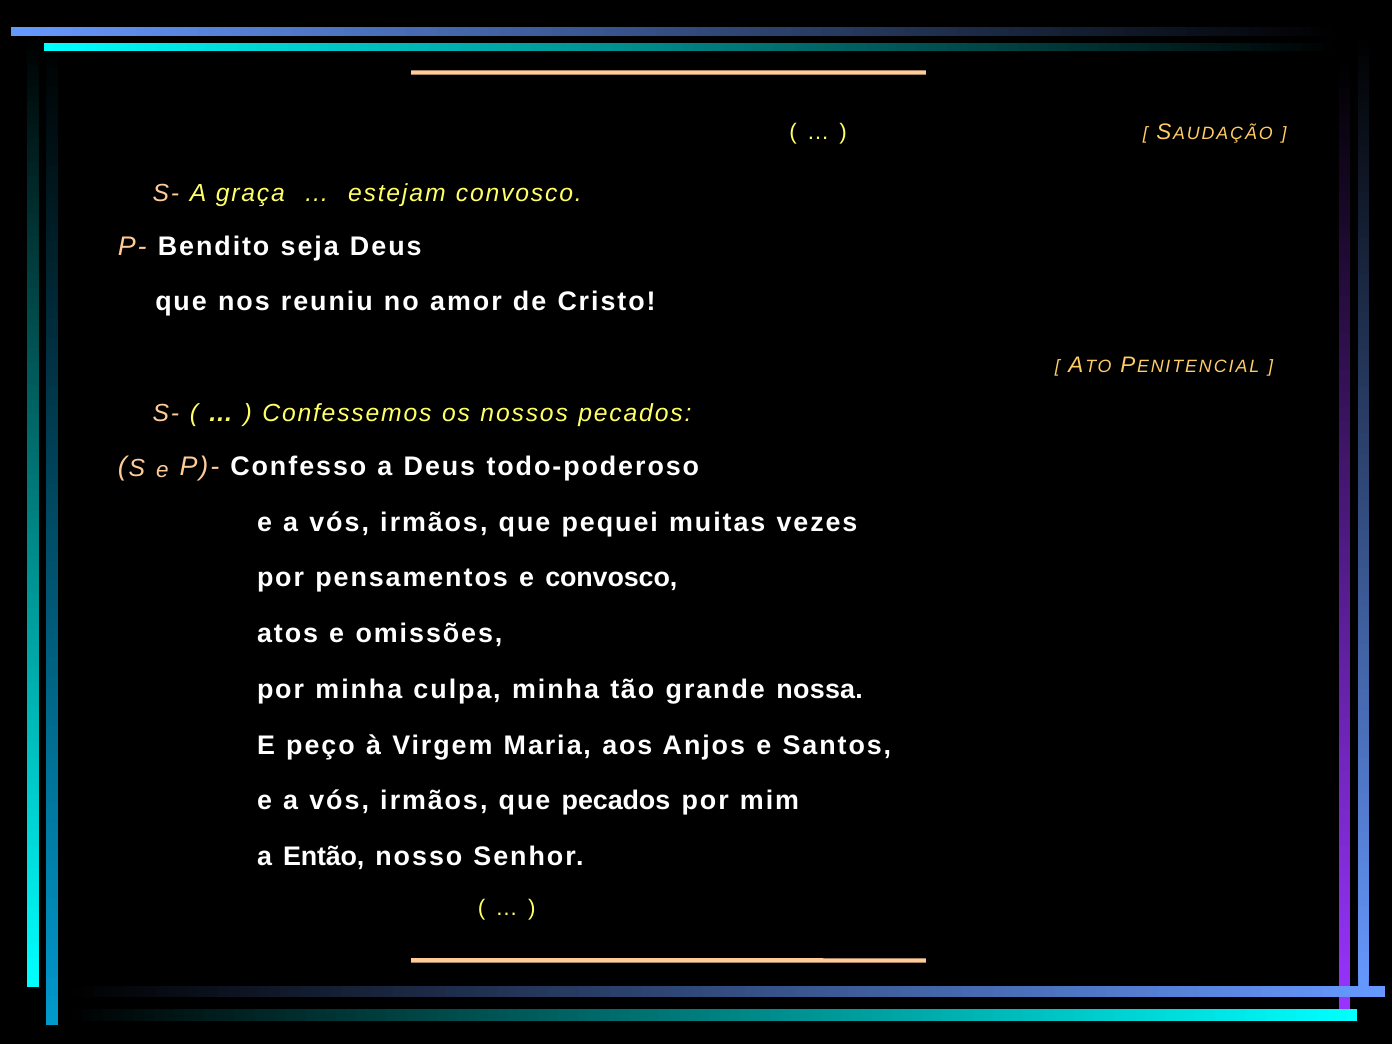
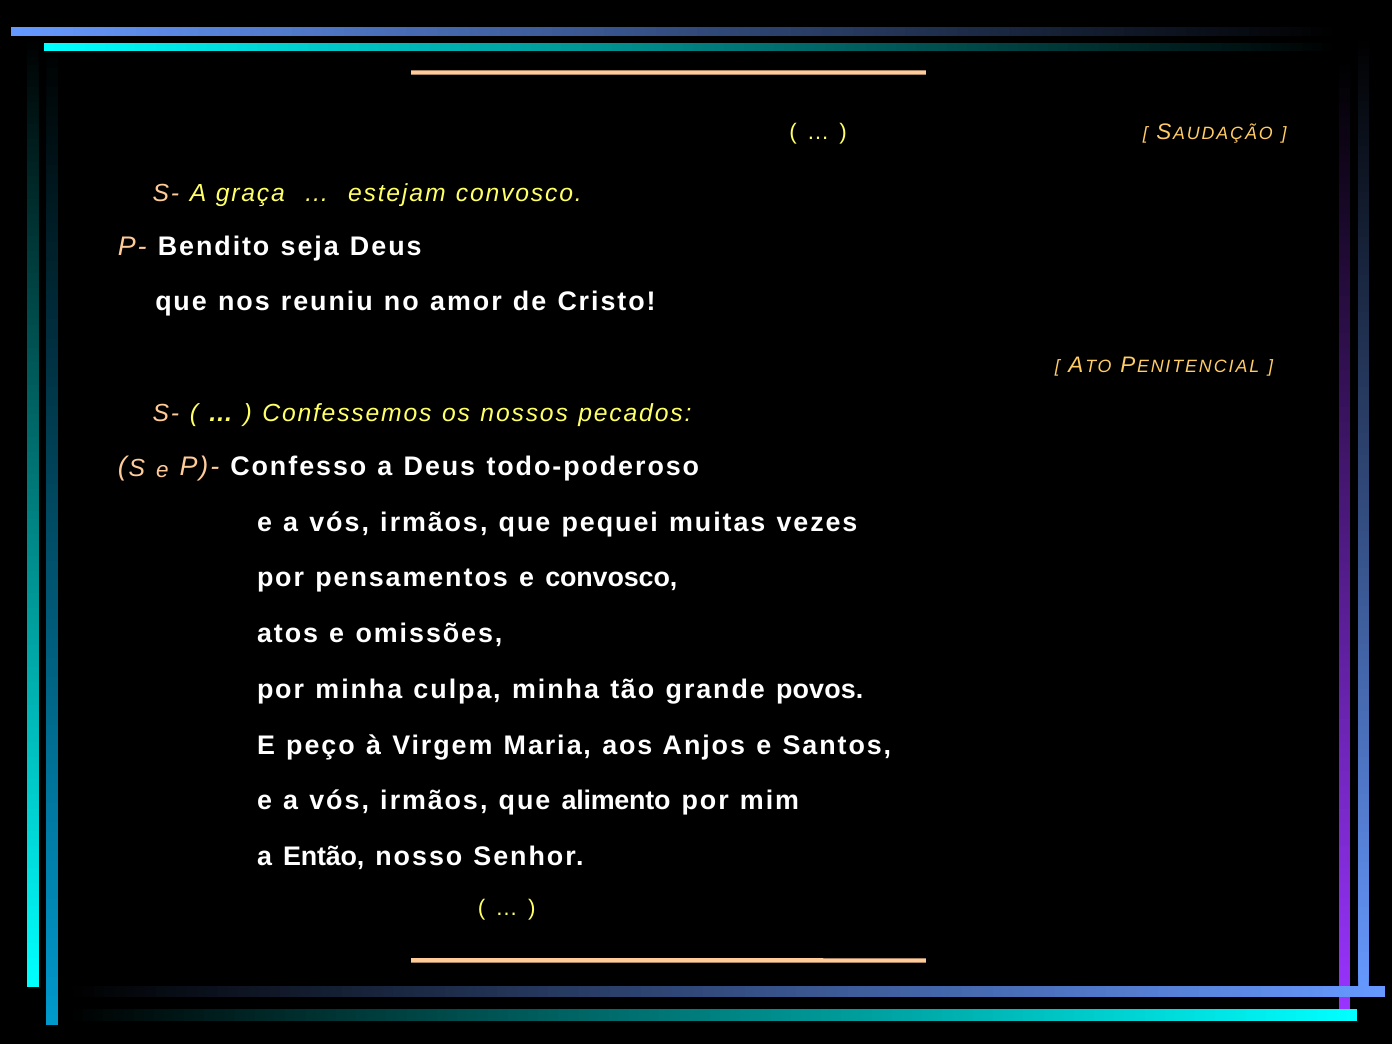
nossa: nossa -> povos
que pecados: pecados -> alimento
